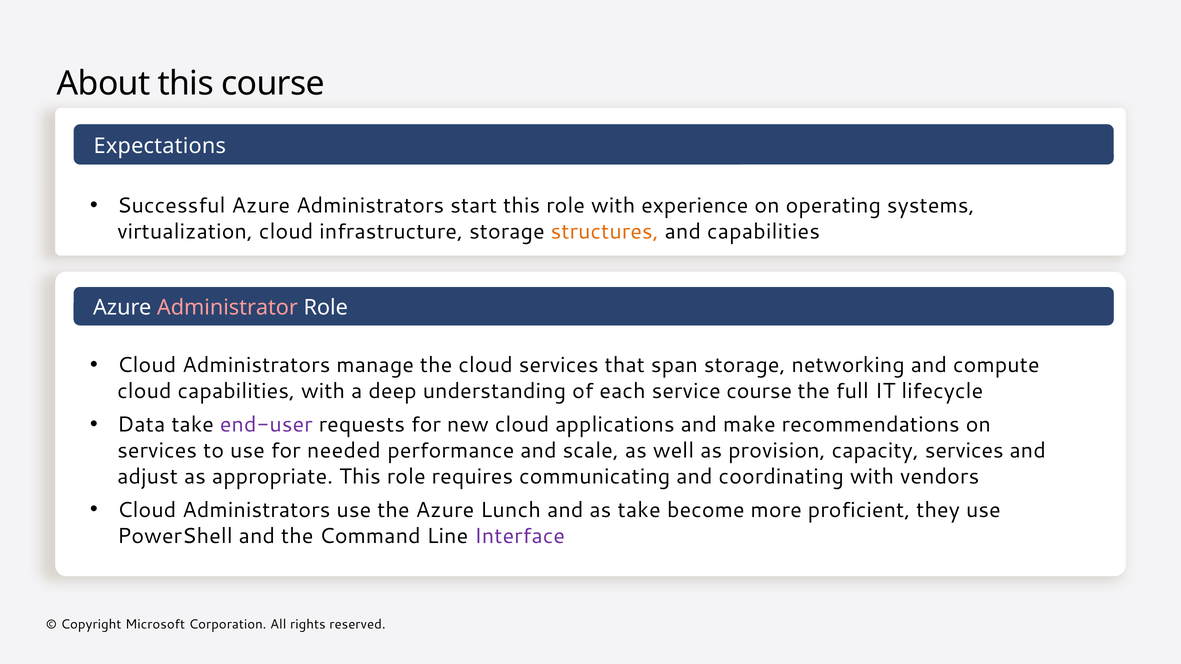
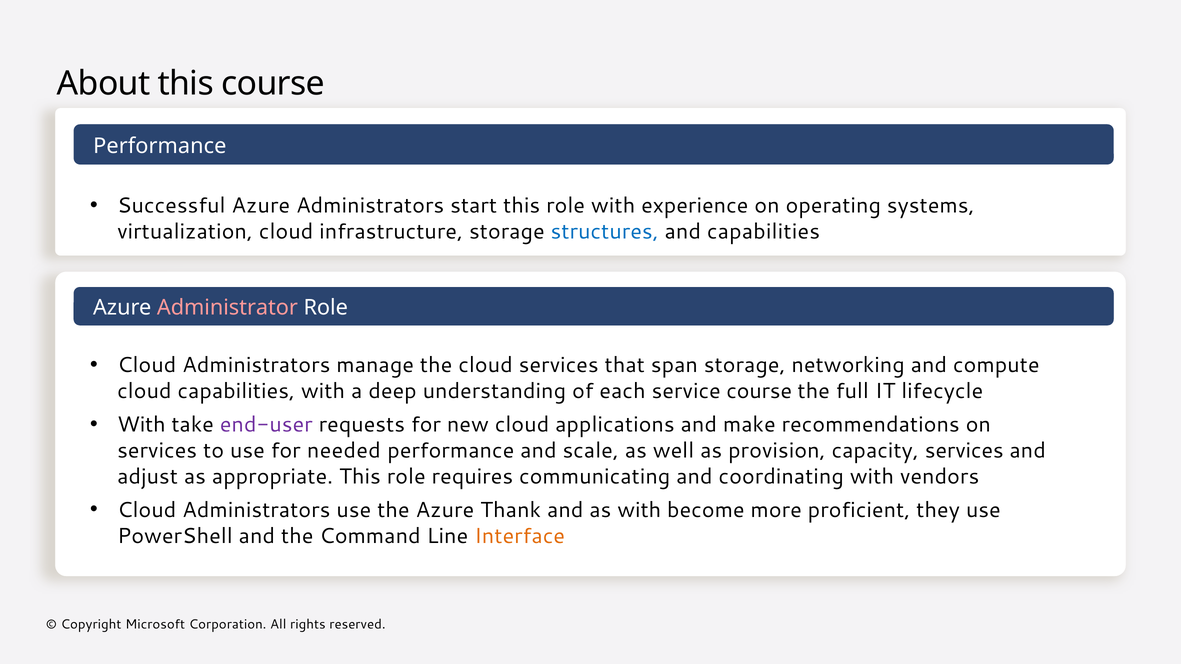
Expectations at (160, 146): Expectations -> Performance
structures colour: orange -> blue
Data at (141, 425): Data -> With
Lunch: Lunch -> Thank
as take: take -> with
Interface colour: purple -> orange
